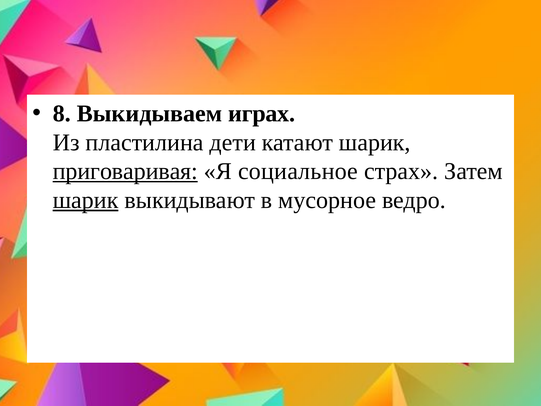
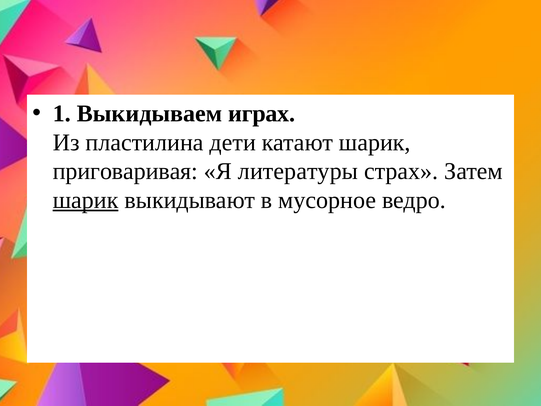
8: 8 -> 1
приговаривая underline: present -> none
социальное: социальное -> литературы
